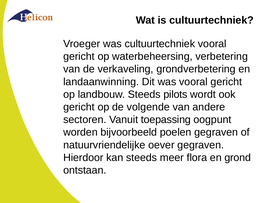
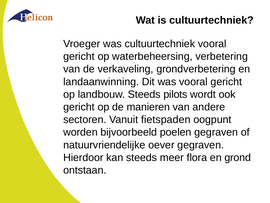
volgende: volgende -> manieren
toepassing: toepassing -> fietspaden
